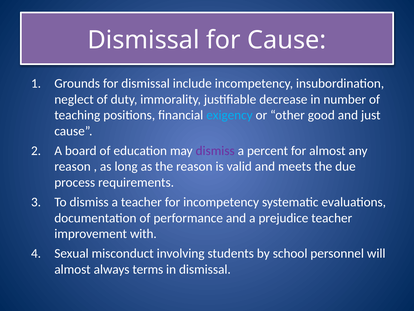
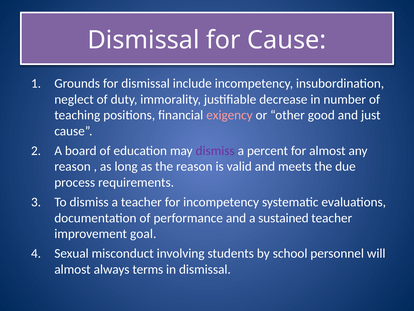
exigency colour: light blue -> pink
prejudice: prejudice -> sustained
with: with -> goal
